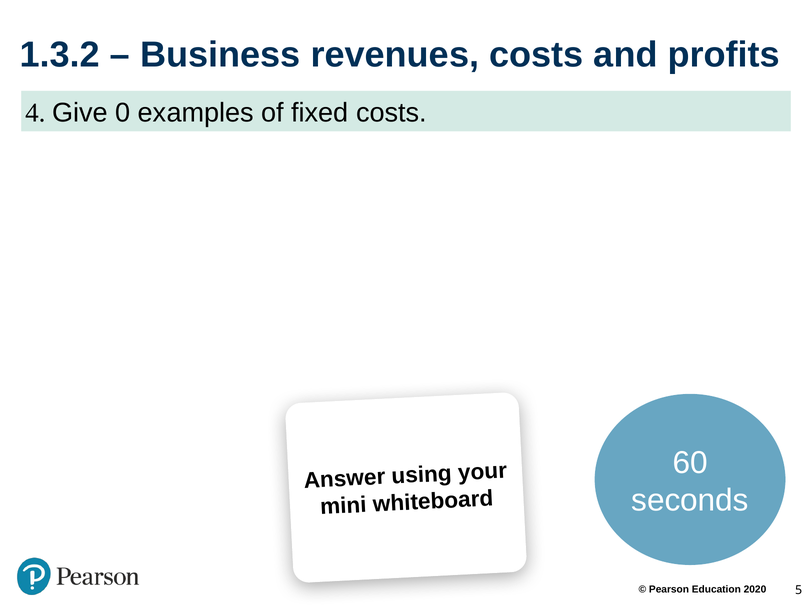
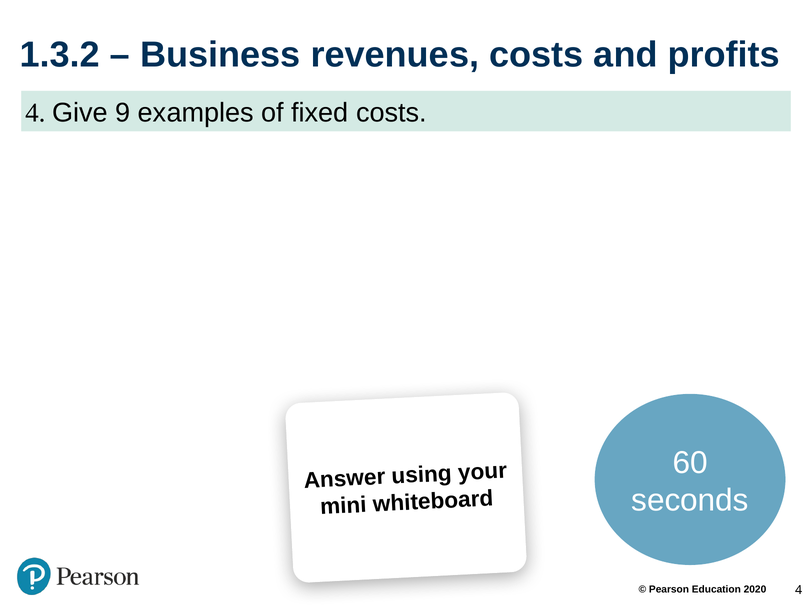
0: 0 -> 9
5 at (799, 590): 5 -> 4
